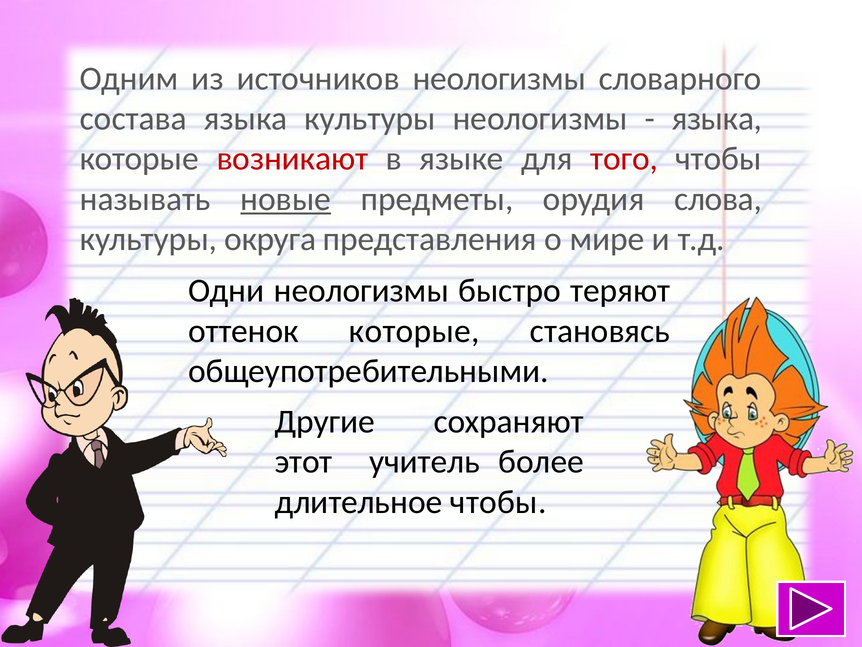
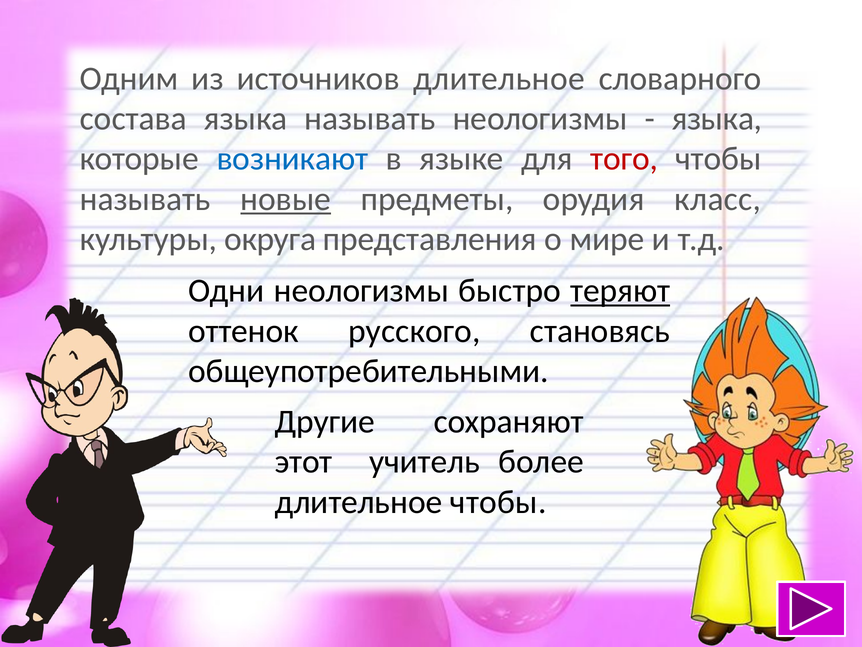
источников неологизмы: неологизмы -> длительное
языка культуры: культуры -> называть
возникают colour: red -> blue
слова: слова -> класс
теряют underline: none -> present
оттенок которые: которые -> русского
